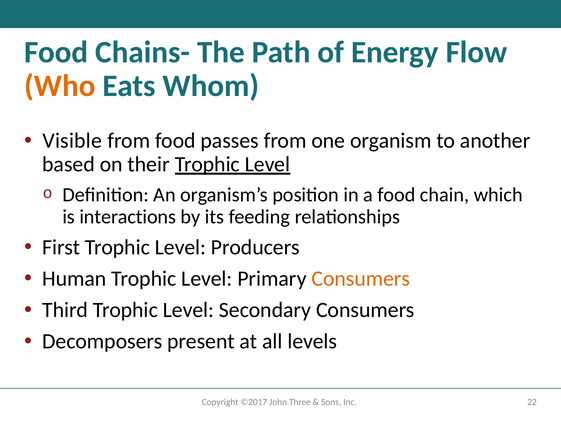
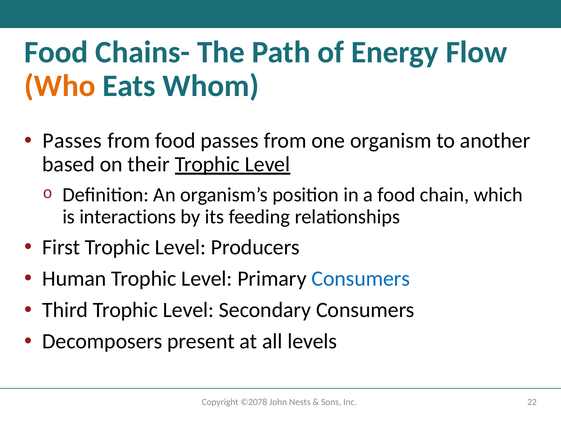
Visible at (72, 141): Visible -> Passes
Consumers at (361, 278) colour: orange -> blue
©2017: ©2017 -> ©2078
Three: Three -> Nests
